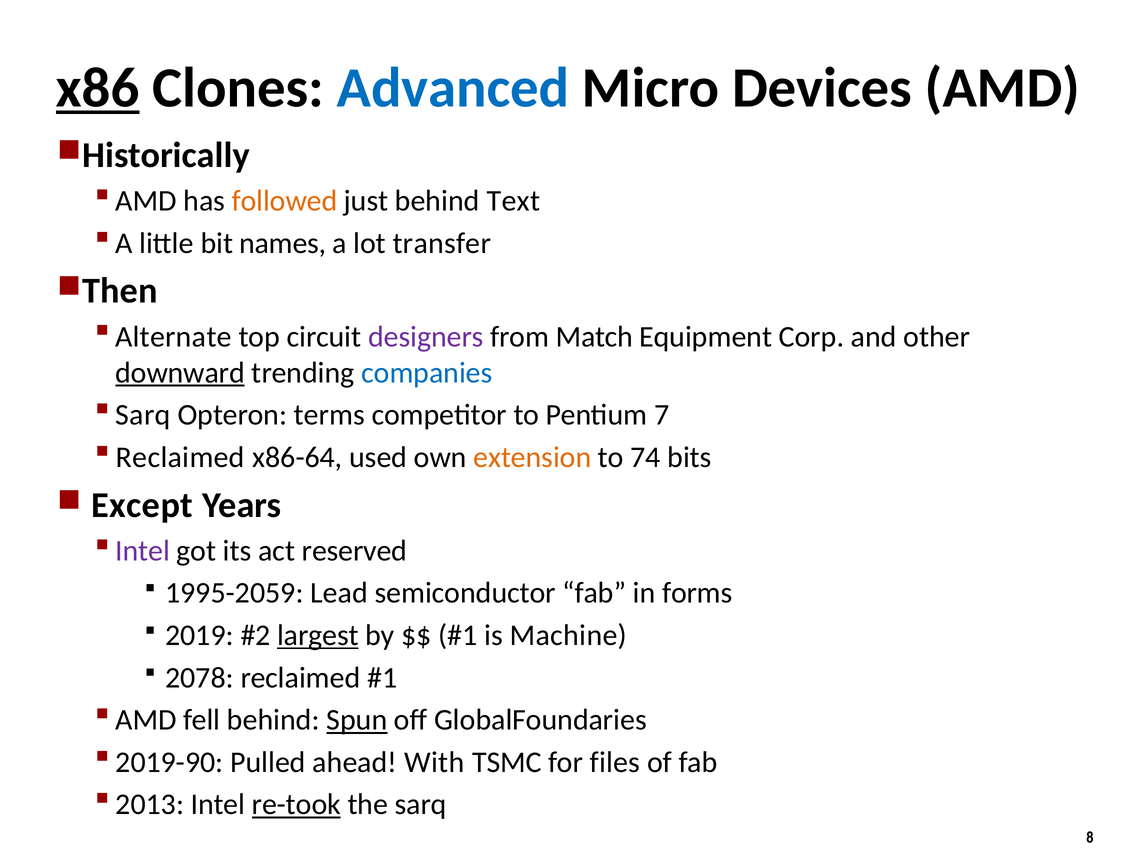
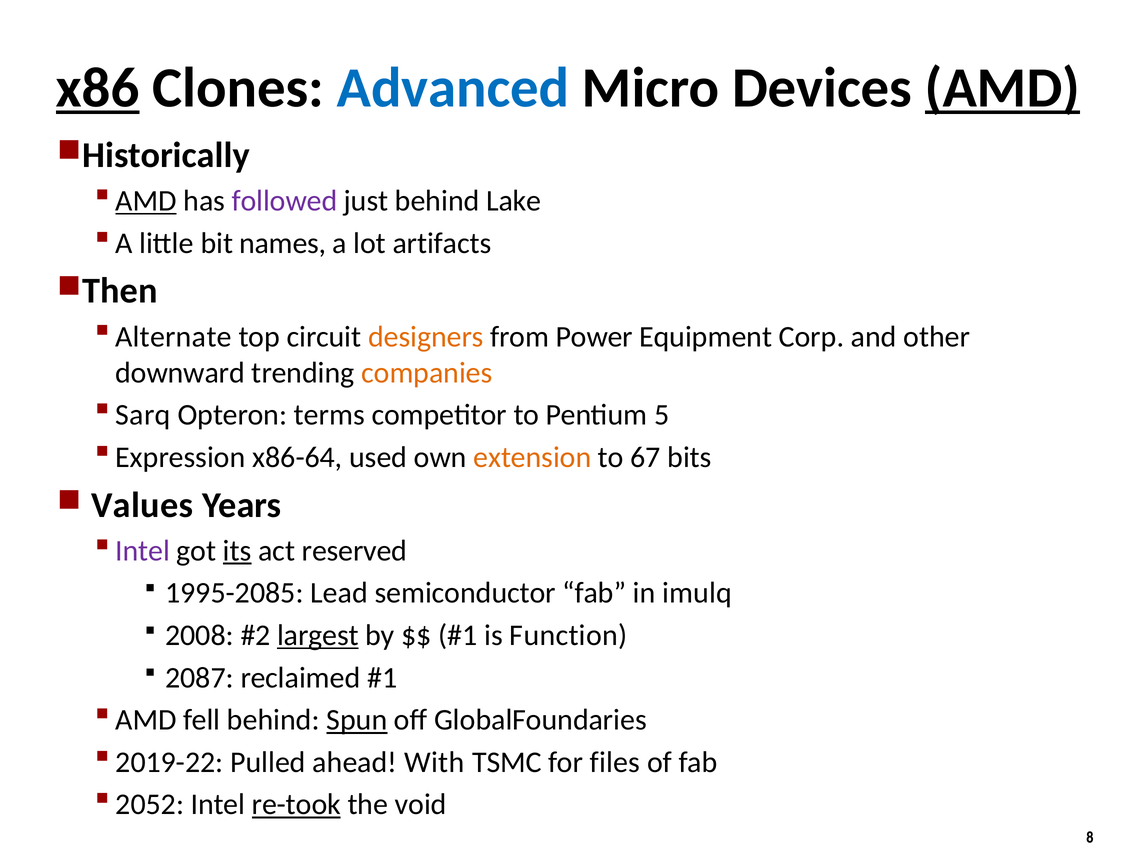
AMD at (1003, 88) underline: none -> present
AMD at (146, 201) underline: none -> present
followed colour: orange -> purple
Text: Text -> Lake
transfer: transfer -> artifacts
designers colour: purple -> orange
Match: Match -> Power
downward underline: present -> none
companies colour: blue -> orange
7: 7 -> 5
Reclaimed at (180, 457): Reclaimed -> Expression
74: 74 -> 67
Except: Except -> Values
its underline: none -> present
1995-2059: 1995-2059 -> 1995-2085
forms: forms -> imulq
2019: 2019 -> 2008
Machine: Machine -> Function
2078: 2078 -> 2087
2019-90: 2019-90 -> 2019-22
2013: 2013 -> 2052
the sarq: sarq -> void
